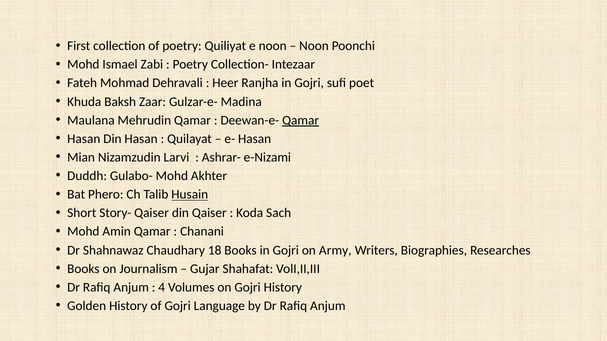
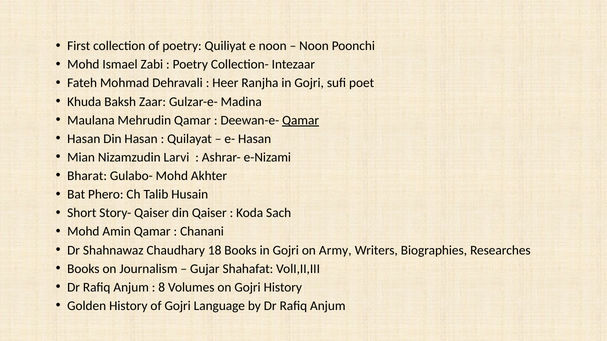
Duddh: Duddh -> Bharat
Husain underline: present -> none
4: 4 -> 8
